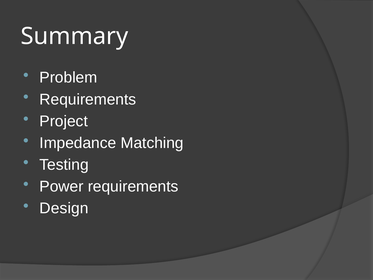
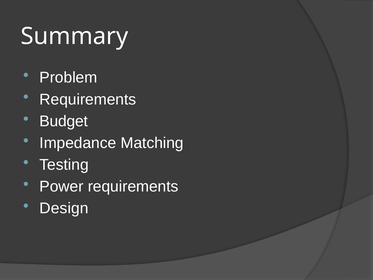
Project: Project -> Budget
